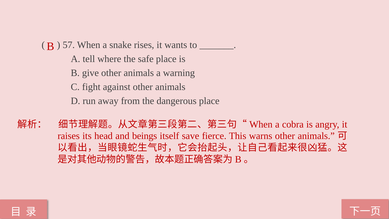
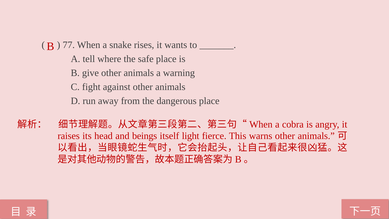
57: 57 -> 77
save: save -> light
